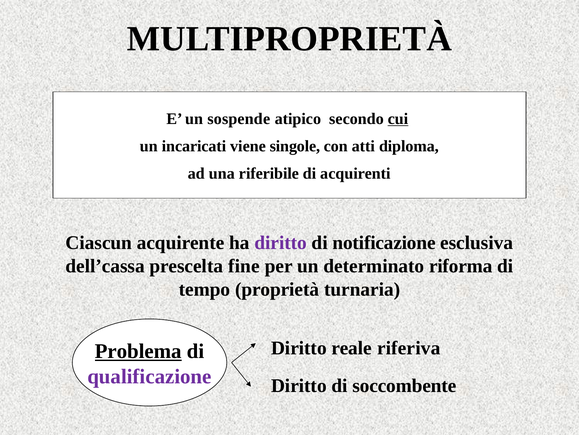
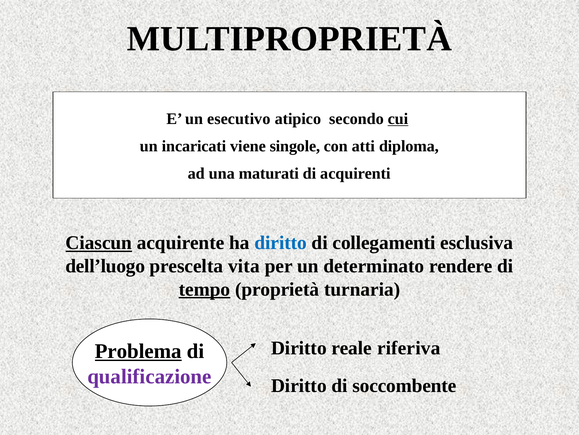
sospende: sospende -> esecutivo
riferibile: riferibile -> maturati
Ciascun underline: none -> present
diritto at (281, 243) colour: purple -> blue
notificazione: notificazione -> collegamenti
dell’cassa: dell’cassa -> dell’luogo
fine: fine -> vita
riforma: riforma -> rendere
tempo underline: none -> present
